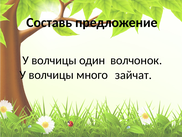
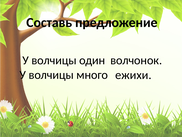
зайчат: зайчат -> ежихи
